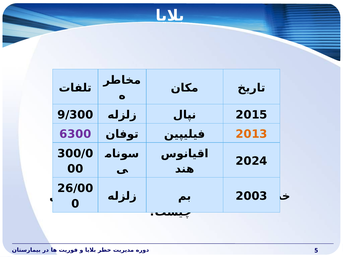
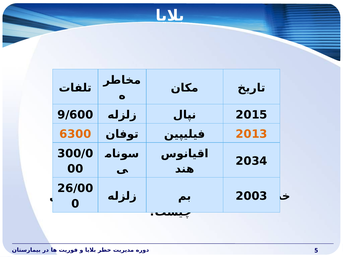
9/300: 9/300 -> 9/600
6300 colour: purple -> orange
2024: 2024 -> 2034
